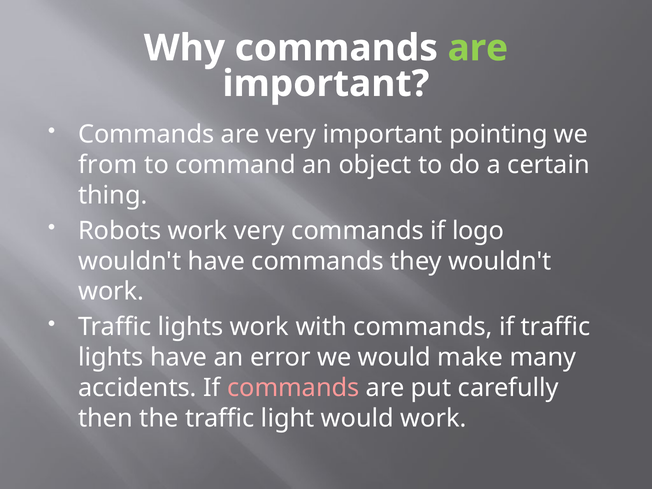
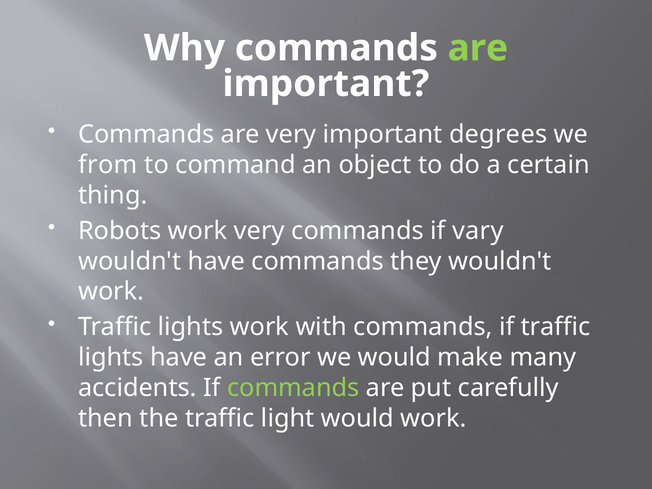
pointing: pointing -> degrees
logo: logo -> vary
commands at (293, 388) colour: pink -> light green
